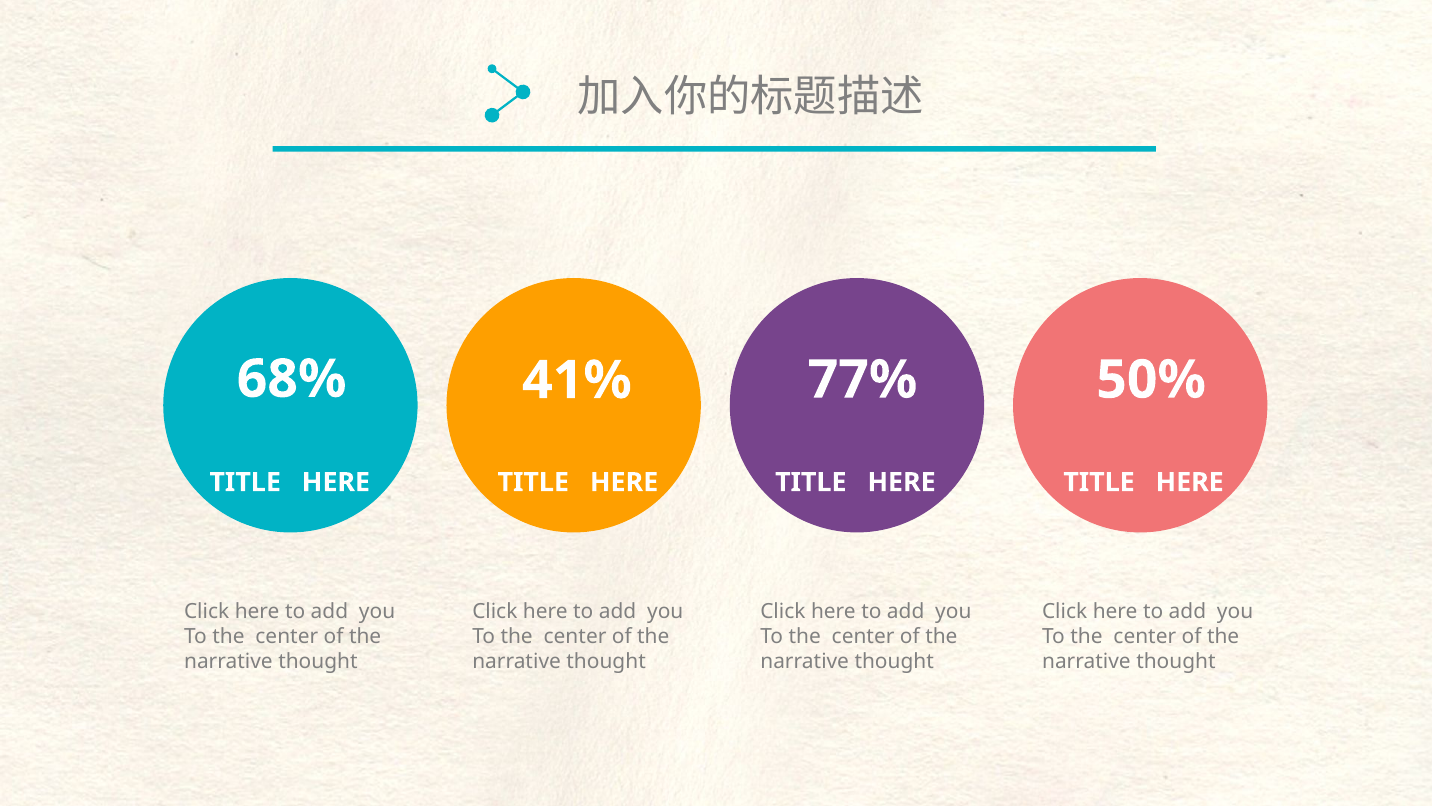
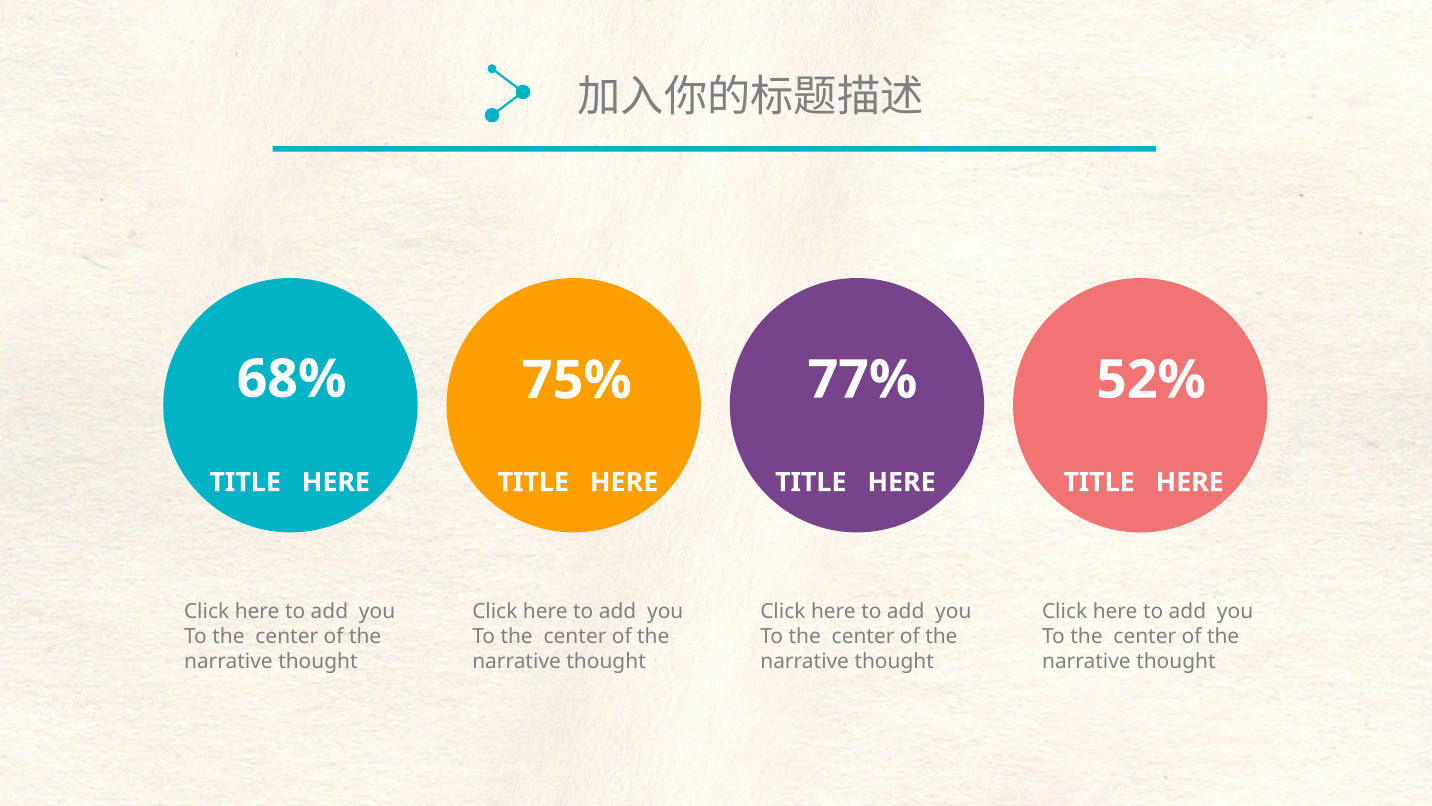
41%: 41% -> 75%
50%: 50% -> 52%
